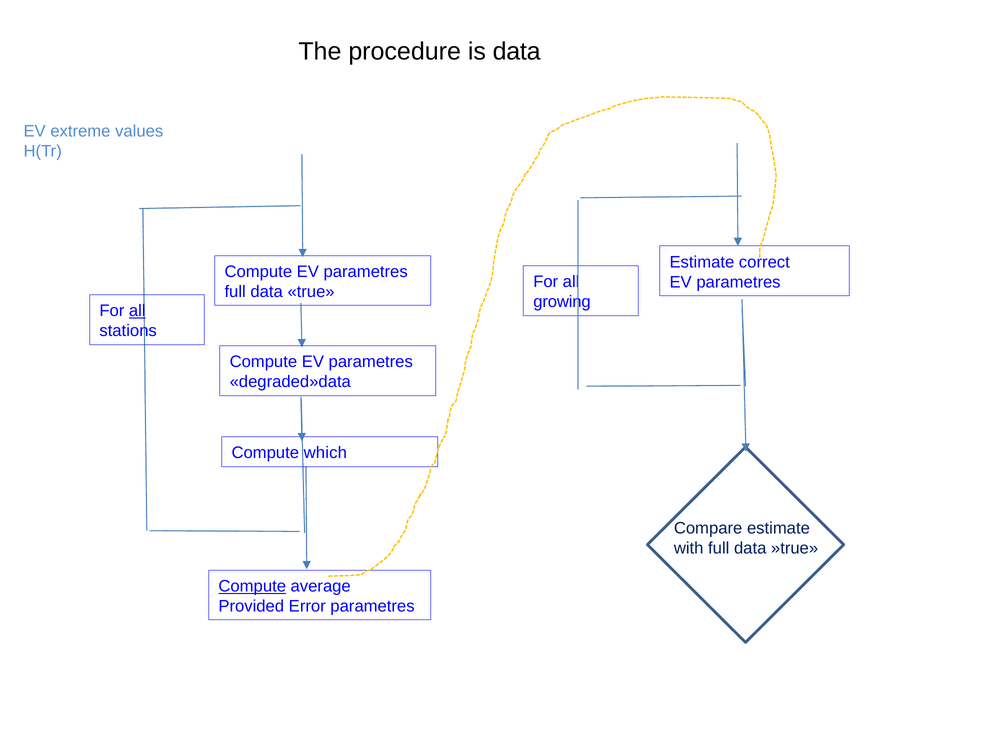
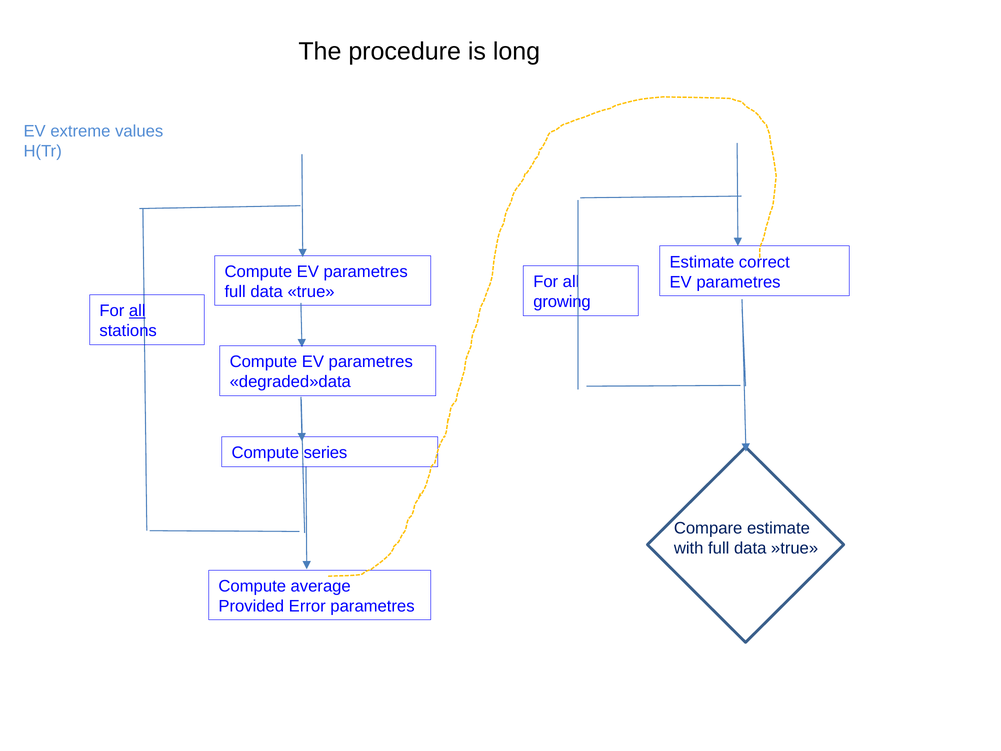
is data: data -> long
which: which -> series
Compute at (252, 586) underline: present -> none
